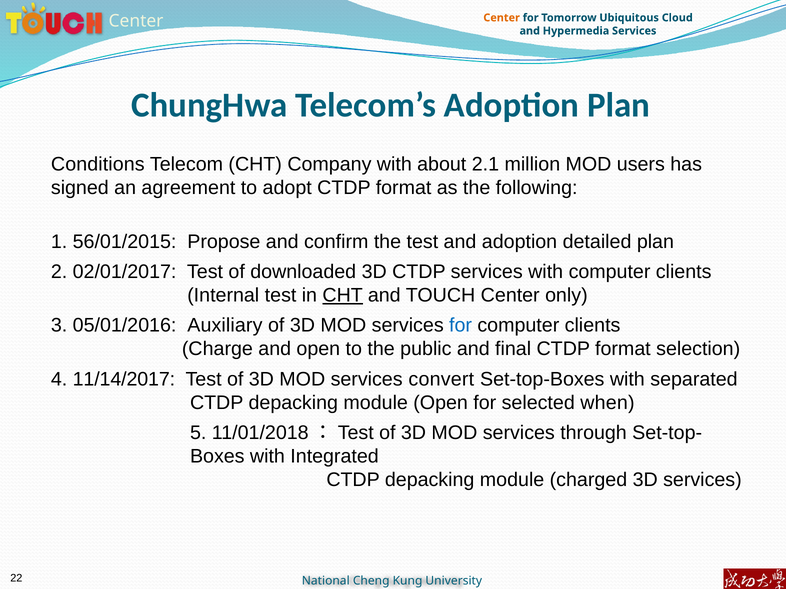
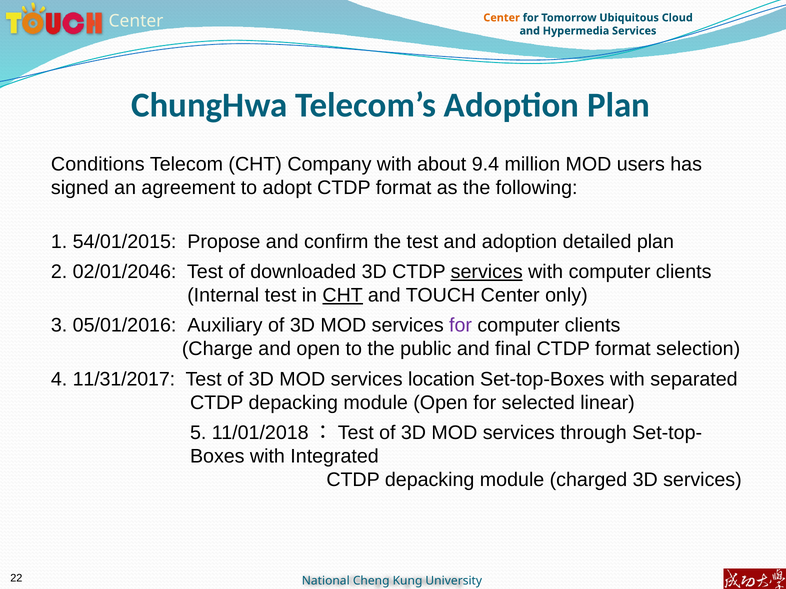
2.1: 2.1 -> 9.4
56/01/2015: 56/01/2015 -> 54/01/2015
02/01/2017: 02/01/2017 -> 02/01/2046
services at (487, 272) underline: none -> present
for at (461, 326) colour: blue -> purple
11/14/2017: 11/14/2017 -> 11/31/2017
convert: convert -> location
when: when -> linear
